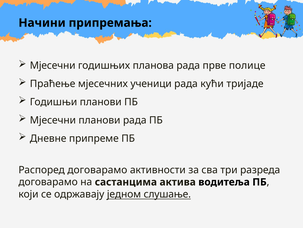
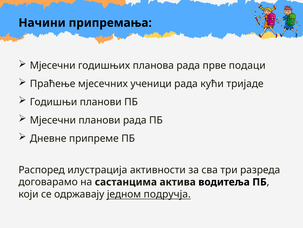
полице: полице -> подаци
Распоред договарамо: договарамо -> илустрација
слушање: слушање -> подручја
